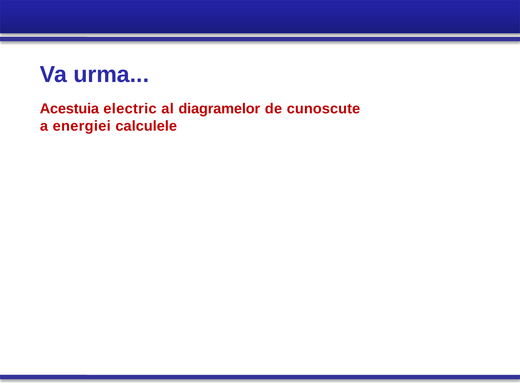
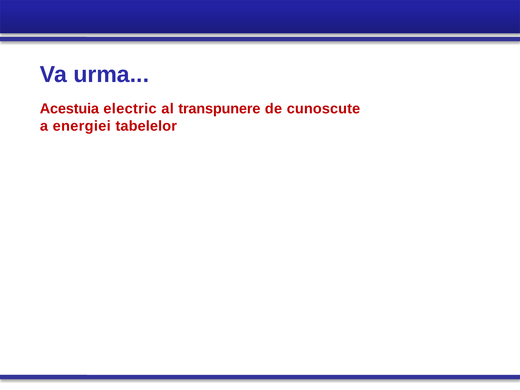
diagramelor: diagramelor -> transpunere
calculele: calculele -> tabelelor
